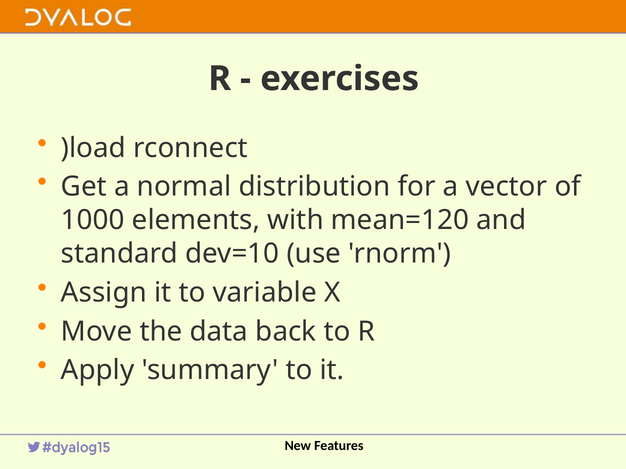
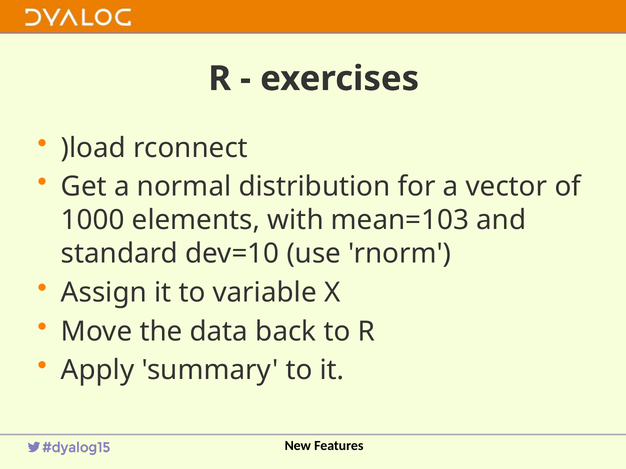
mean=120: mean=120 -> mean=103
